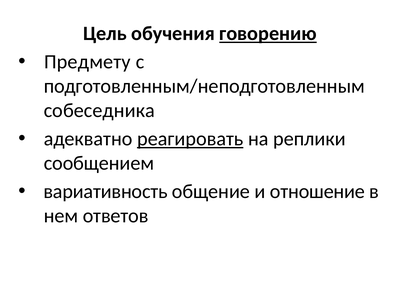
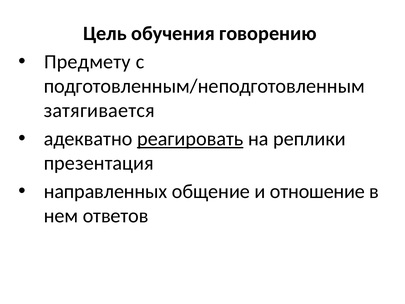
говорению underline: present -> none
собеседника: собеседника -> затягивается
сообщением: сообщением -> презентация
вариативность: вариативность -> направленных
